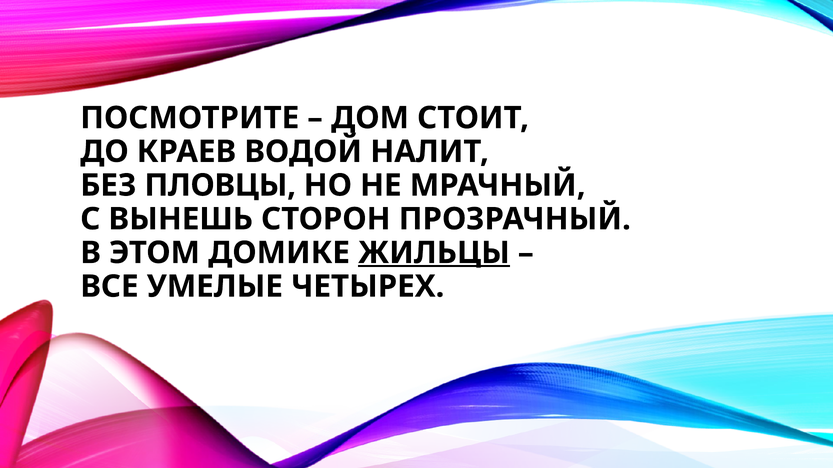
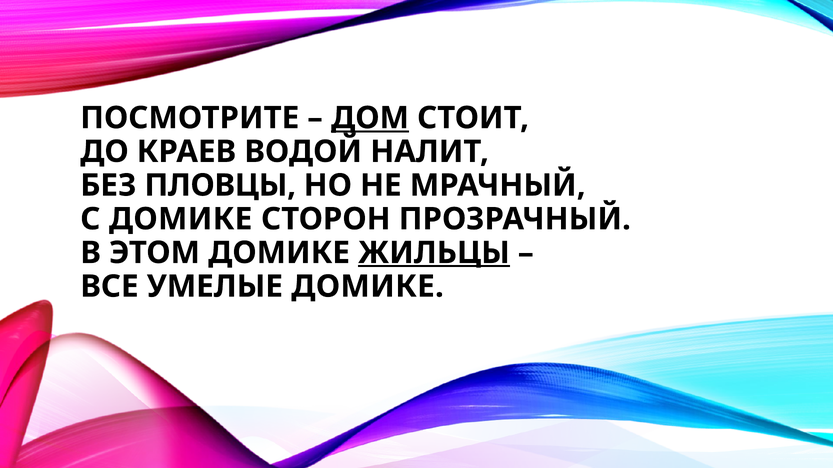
ДОМ underline: none -> present
С ВЫНЕШЬ: ВЫНЕШЬ -> ДОМИКЕ
УМЕЛЫЕ ЧЕТЫРЕХ: ЧЕТЫРЕХ -> ДОМИКЕ
